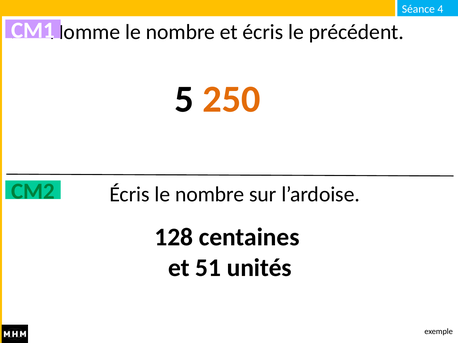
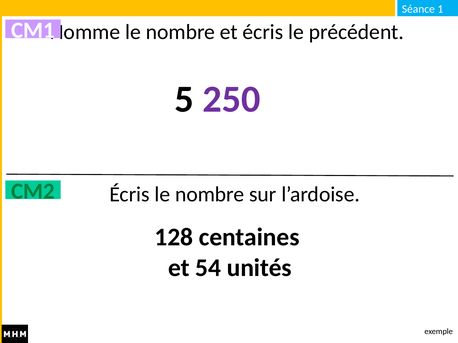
4: 4 -> 1
250 colour: orange -> purple
51: 51 -> 54
